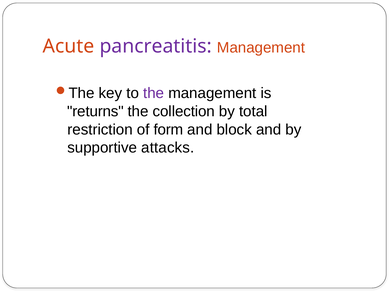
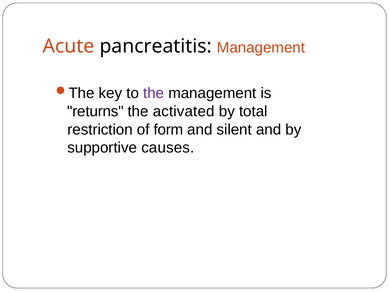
pancreatitis colour: purple -> black
collection: collection -> activated
block: block -> silent
attacks: attacks -> causes
